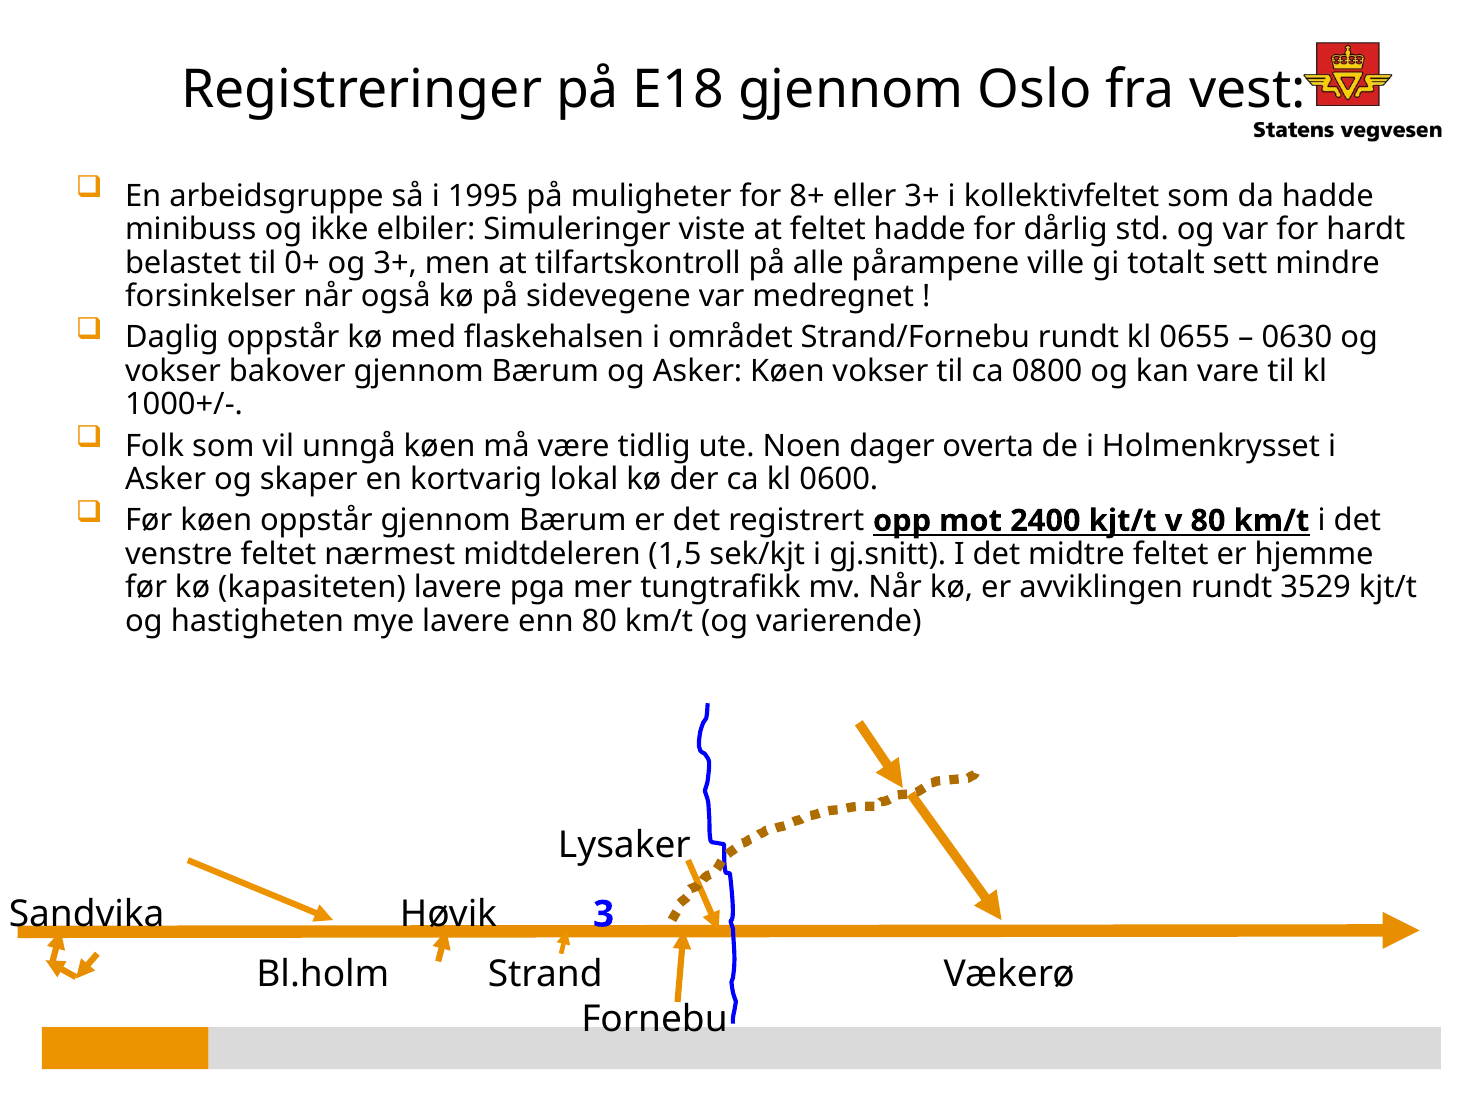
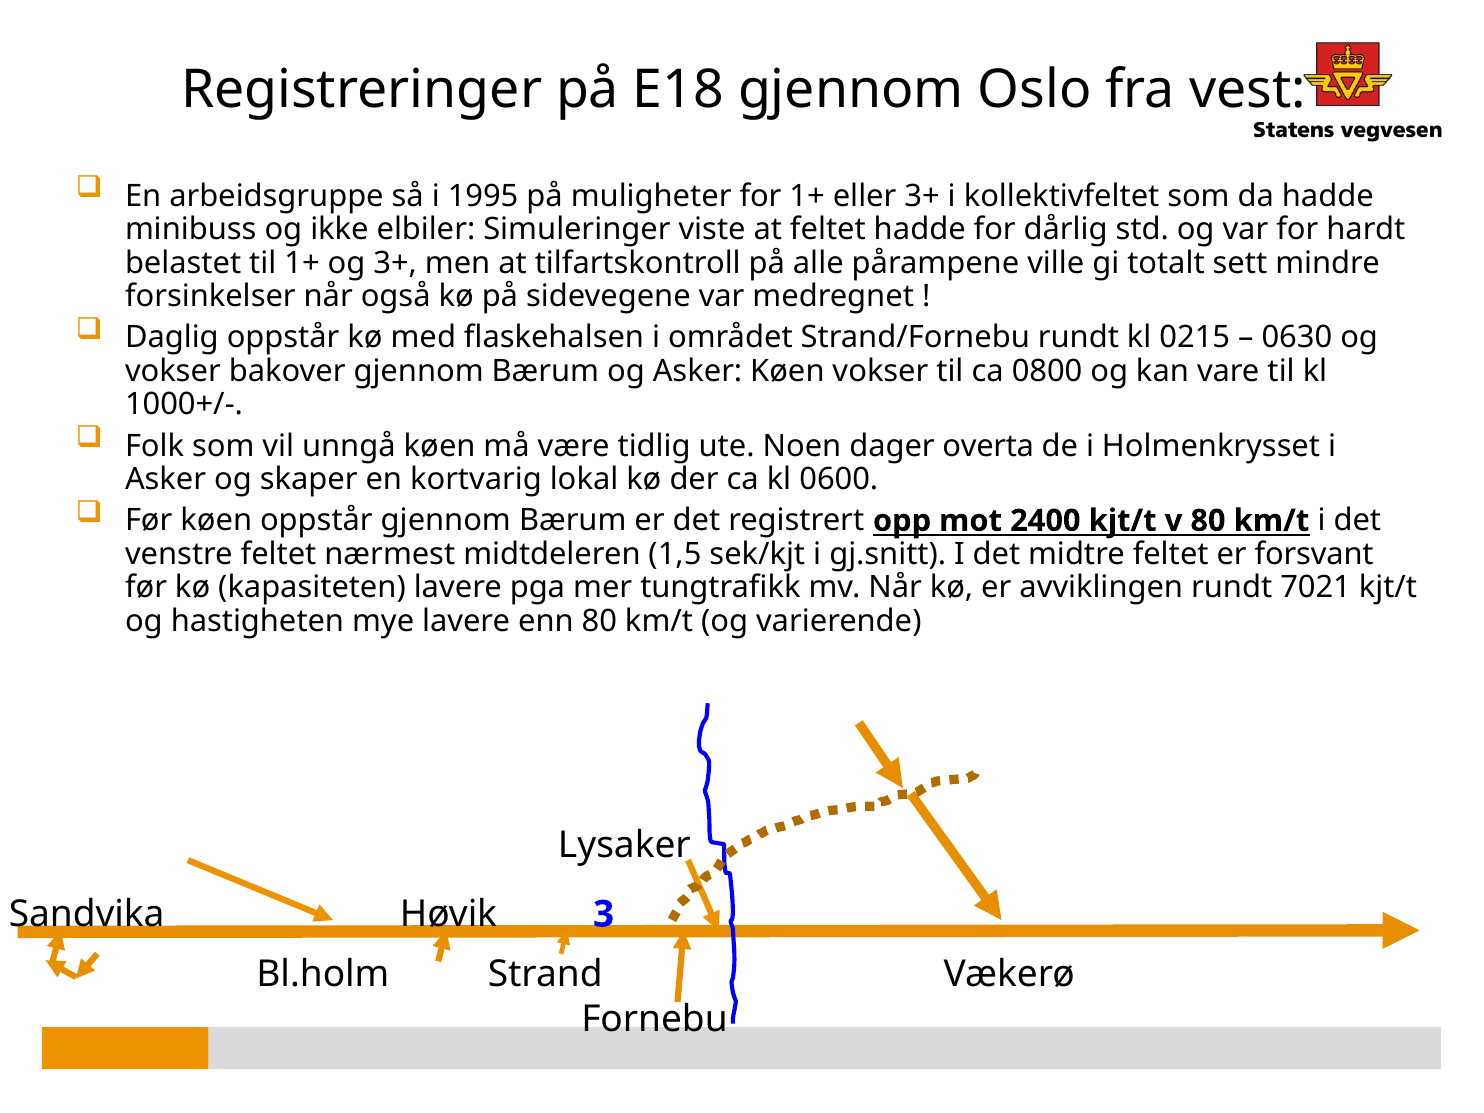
for 8+: 8+ -> 1+
til 0+: 0+ -> 1+
0655: 0655 -> 0215
hjemme: hjemme -> forsvant
3529: 3529 -> 7021
